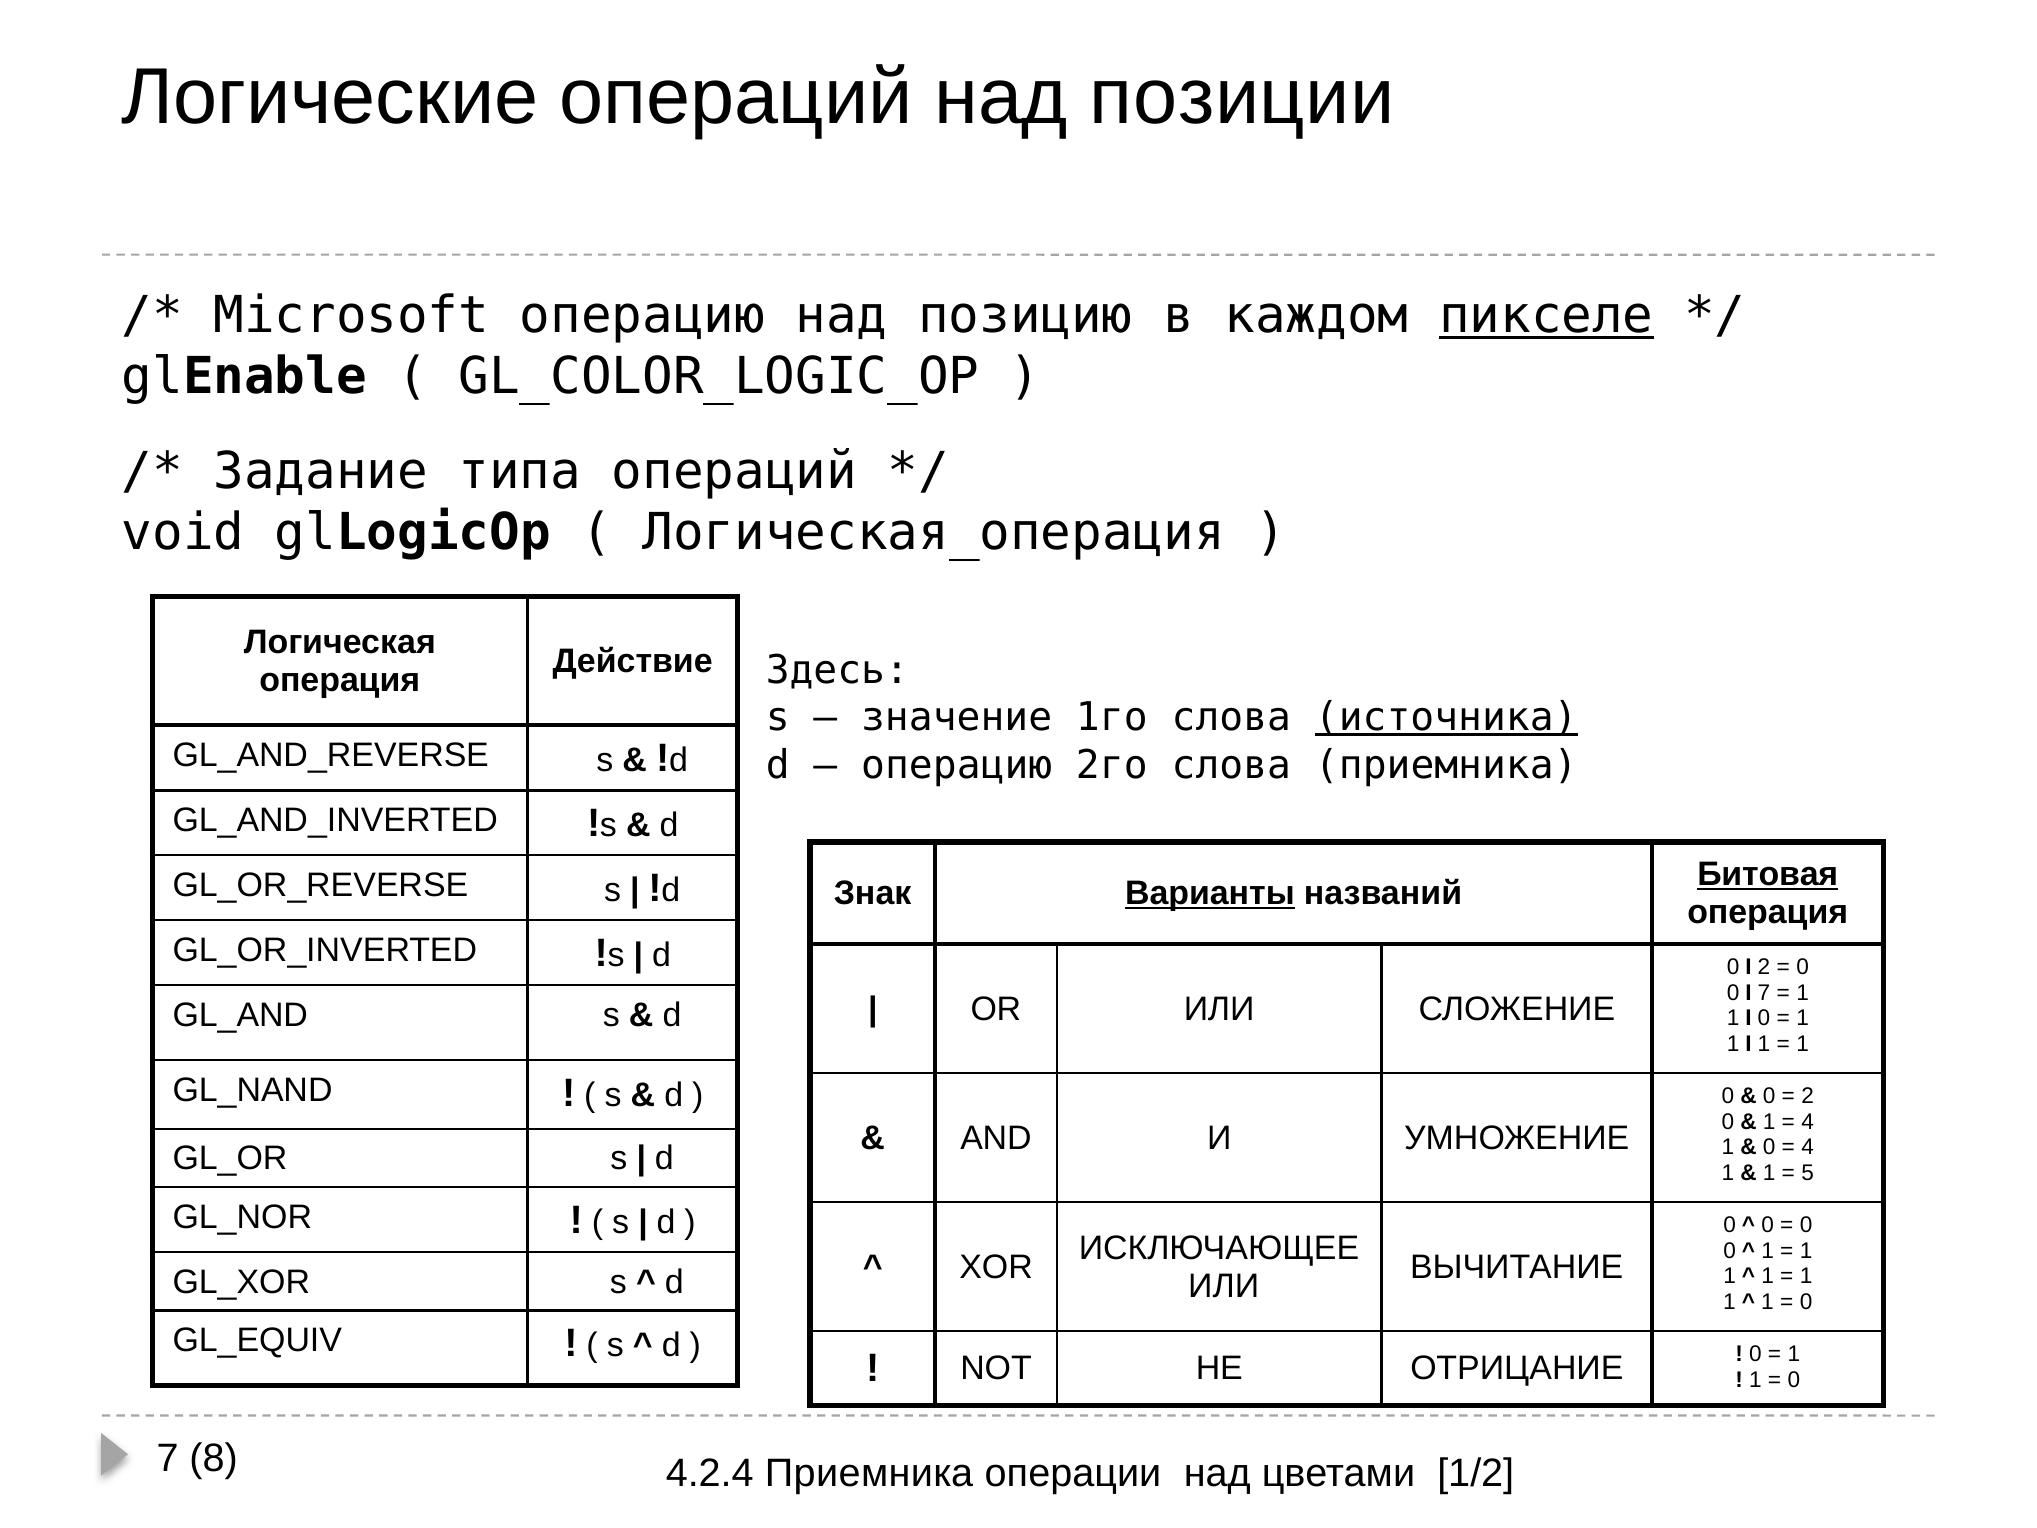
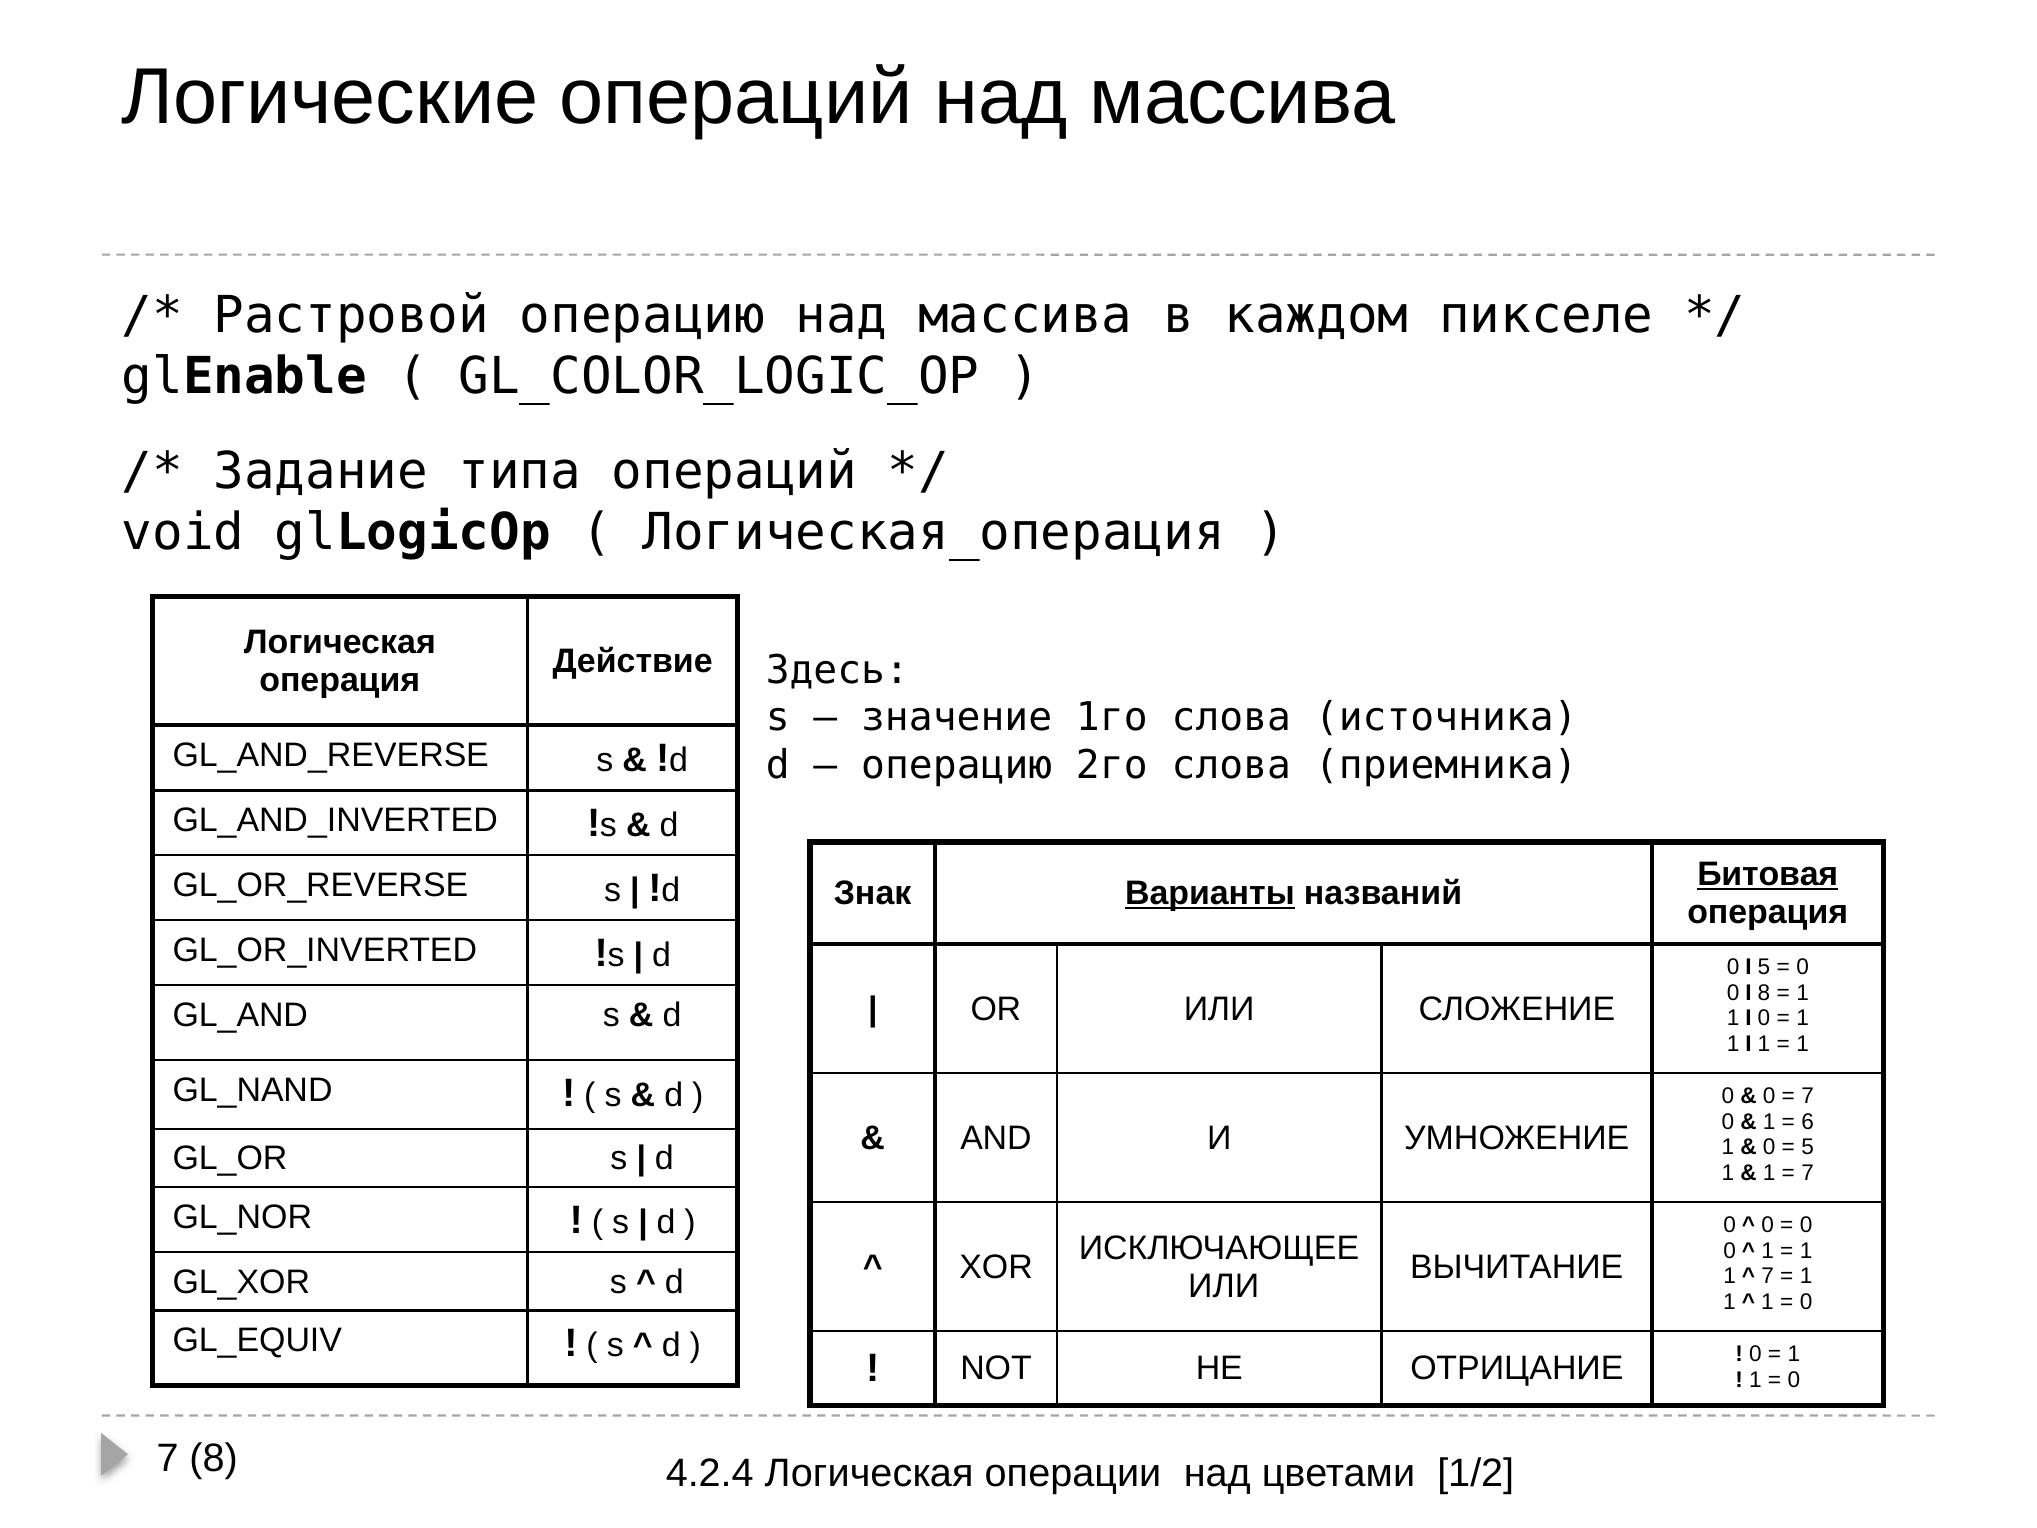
позиции at (1242, 97): позиции -> массива
Microsoft: Microsoft -> Растровой
операцию над позицию: позицию -> массива
пикселе underline: present -> none
источника underline: present -> none
Ι 2: 2 -> 5
Ι 7: 7 -> 8
2 at (1808, 1096): 2 -> 7
4 at (1808, 1122): 4 -> 6
4 at (1808, 1147): 4 -> 5
5 at (1808, 1173): 5 -> 7
1 at (1768, 1276): 1 -> 7
4.2.4 Приемника: Приемника -> Логическая
